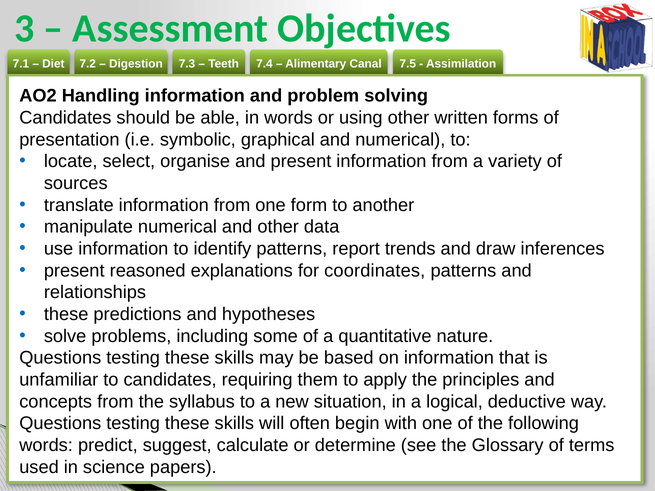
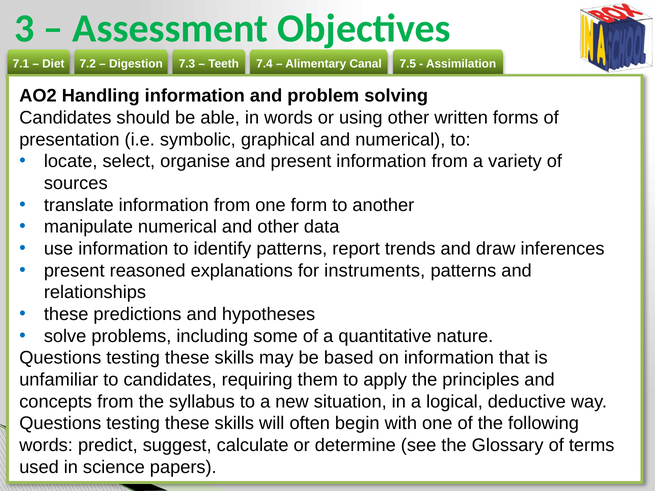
coordinates: coordinates -> instruments
